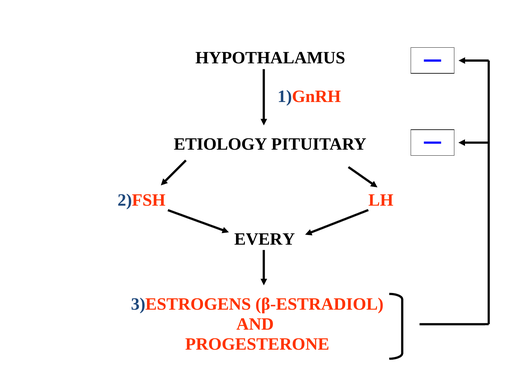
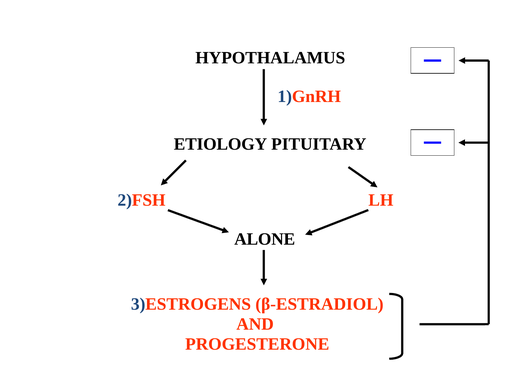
EVERY: EVERY -> ALONE
